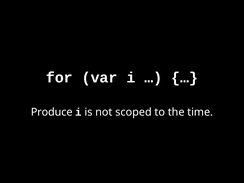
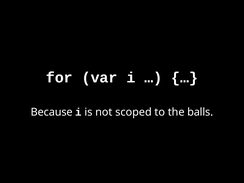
Produce: Produce -> Because
time: time -> balls
